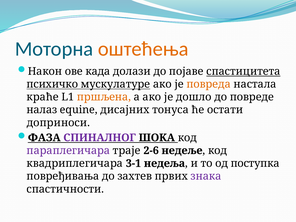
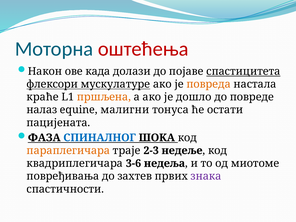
оштећења colour: orange -> red
психичко: психичко -> флексори
дисајних: дисајних -> малигни
доприноси: доприноси -> пацијената
СПИНАЛНОГ colour: purple -> blue
параплегичара colour: purple -> orange
2-6: 2-6 -> 2-3
3-1: 3-1 -> 3-6
поступка: поступка -> миотоме
